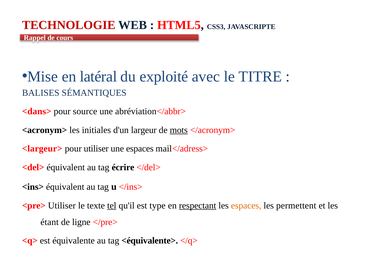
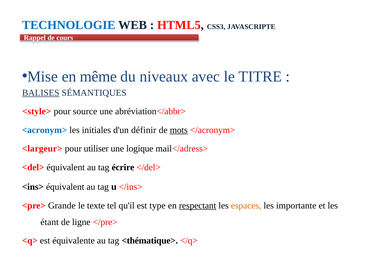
TECHNOLOGIE colour: red -> blue
latéral: latéral -> même
exploité: exploité -> niveaux
BALISES underline: none -> present
<dans>: <dans> -> <style>
<acronym> colour: black -> blue
largeur: largeur -> définir
une espaces: espaces -> logique
<pre> Utiliser: Utiliser -> Grande
tel underline: present -> none
permettent: permettent -> importante
<équivalente>: <équivalente> -> <thématique>
